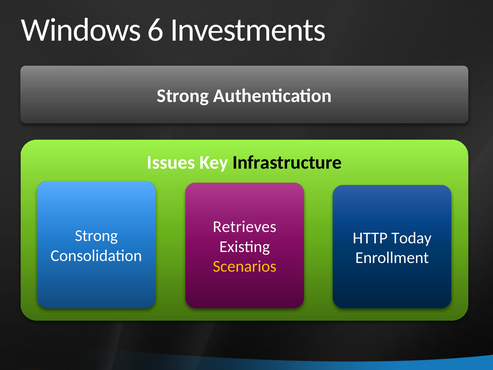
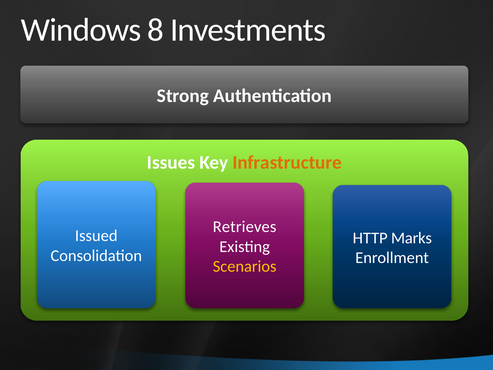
6: 6 -> 8
Infrastructure colour: black -> orange
Strong at (96, 236): Strong -> Issued
Today: Today -> Marks
